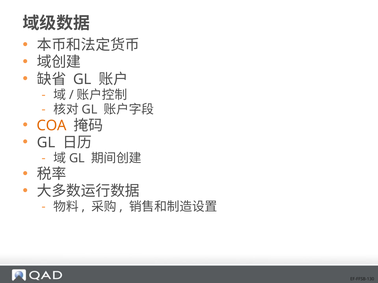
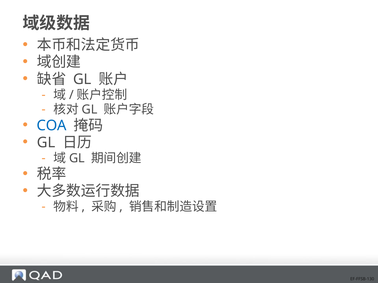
COA colour: orange -> blue
